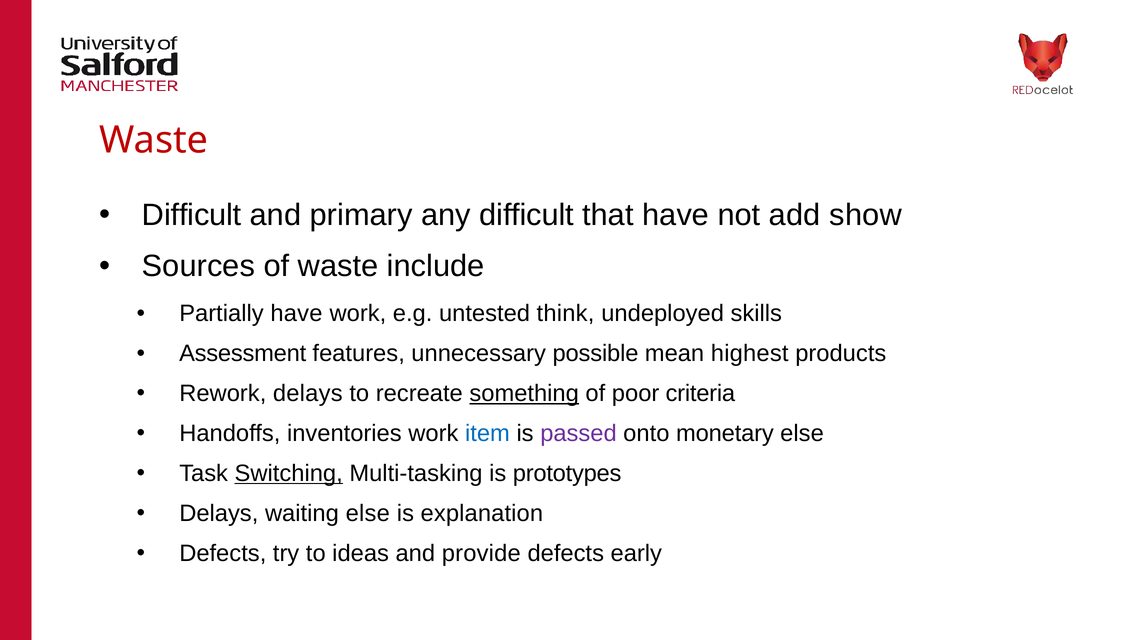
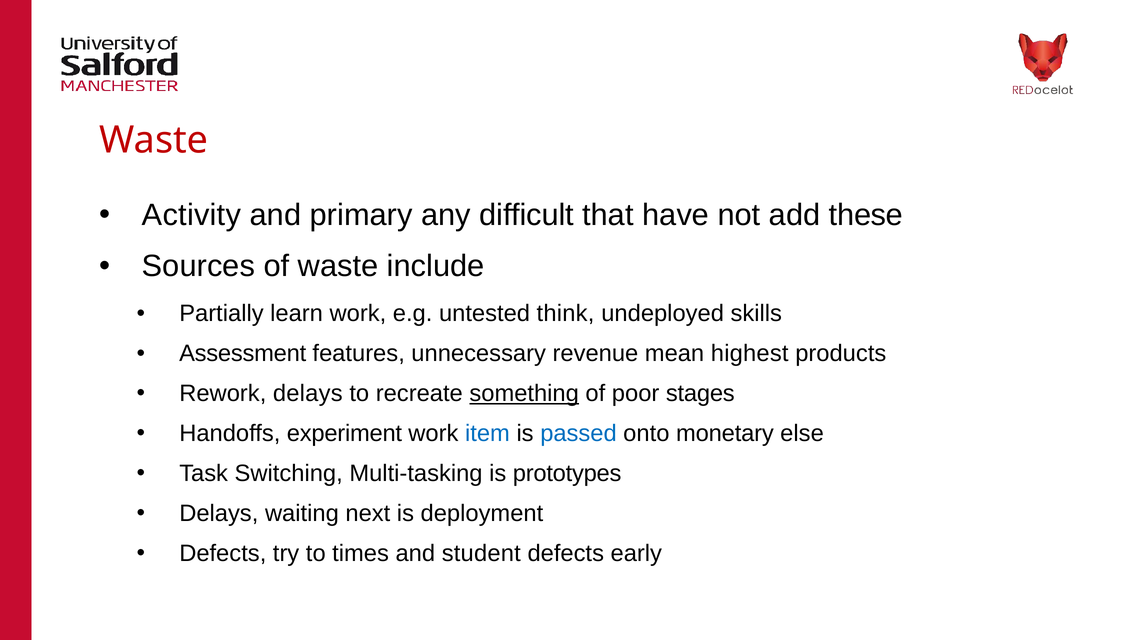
Difficult at (192, 215): Difficult -> Activity
show: show -> these
Partially have: have -> learn
possible: possible -> revenue
criteria: criteria -> stages
inventories: inventories -> experiment
passed colour: purple -> blue
Switching underline: present -> none
waiting else: else -> next
explanation: explanation -> deployment
ideas: ideas -> times
provide: provide -> student
